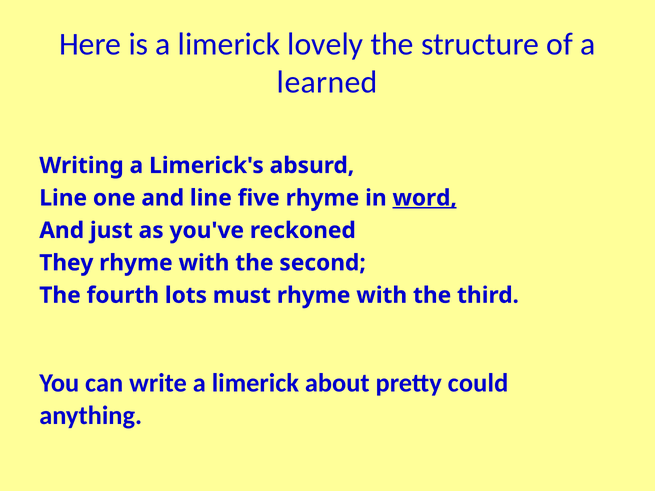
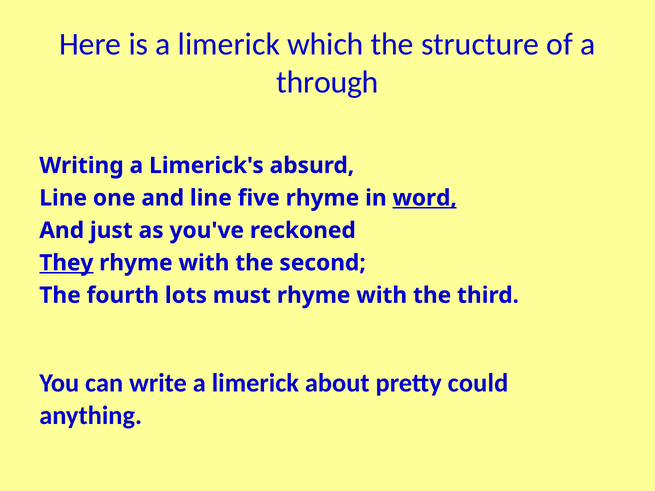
lovely: lovely -> which
learned: learned -> through
They underline: none -> present
